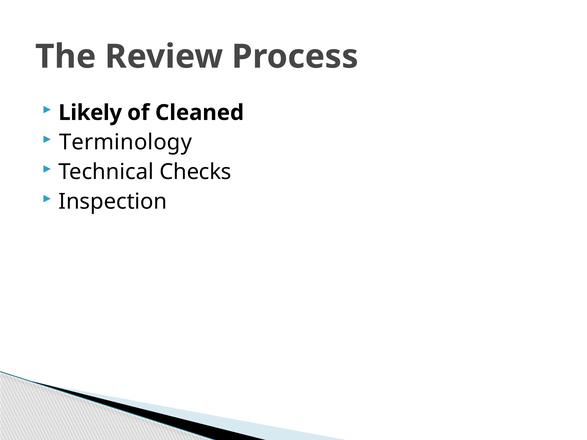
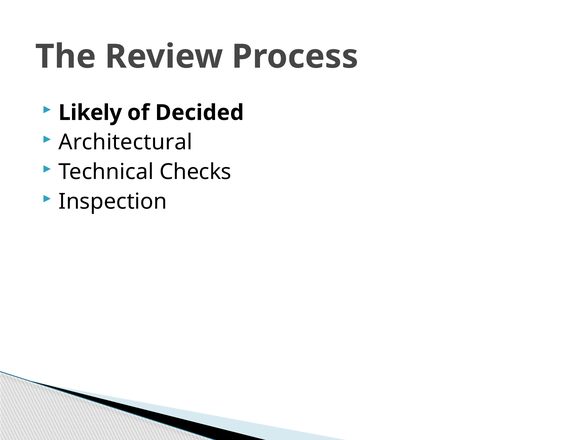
Cleaned: Cleaned -> Decided
Terminology: Terminology -> Architectural
